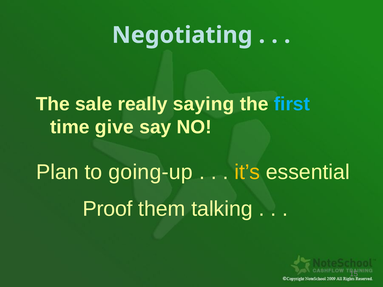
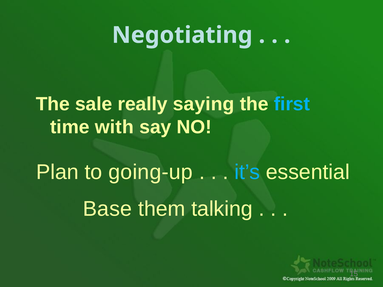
give: give -> with
it’s colour: yellow -> light blue
Proof: Proof -> Base
